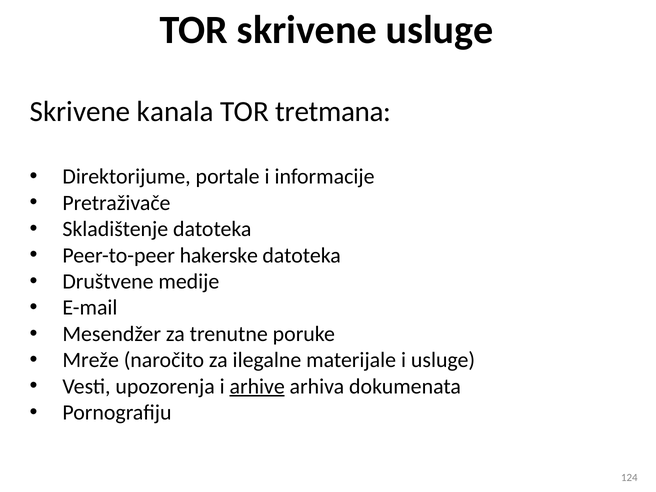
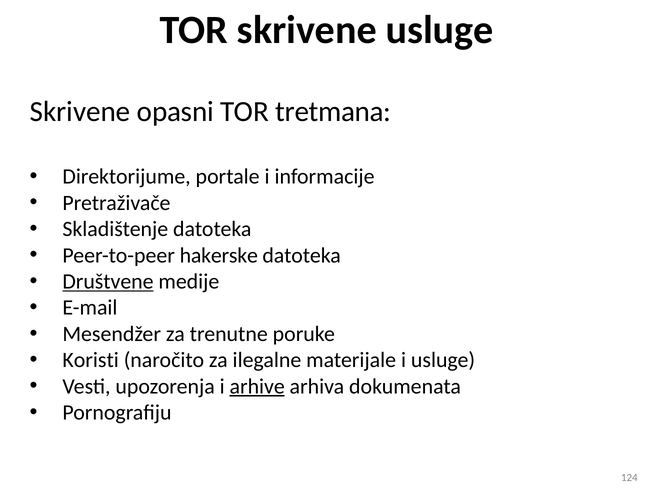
kanala: kanala -> opasni
Društvene underline: none -> present
Mreže: Mreže -> Koristi
